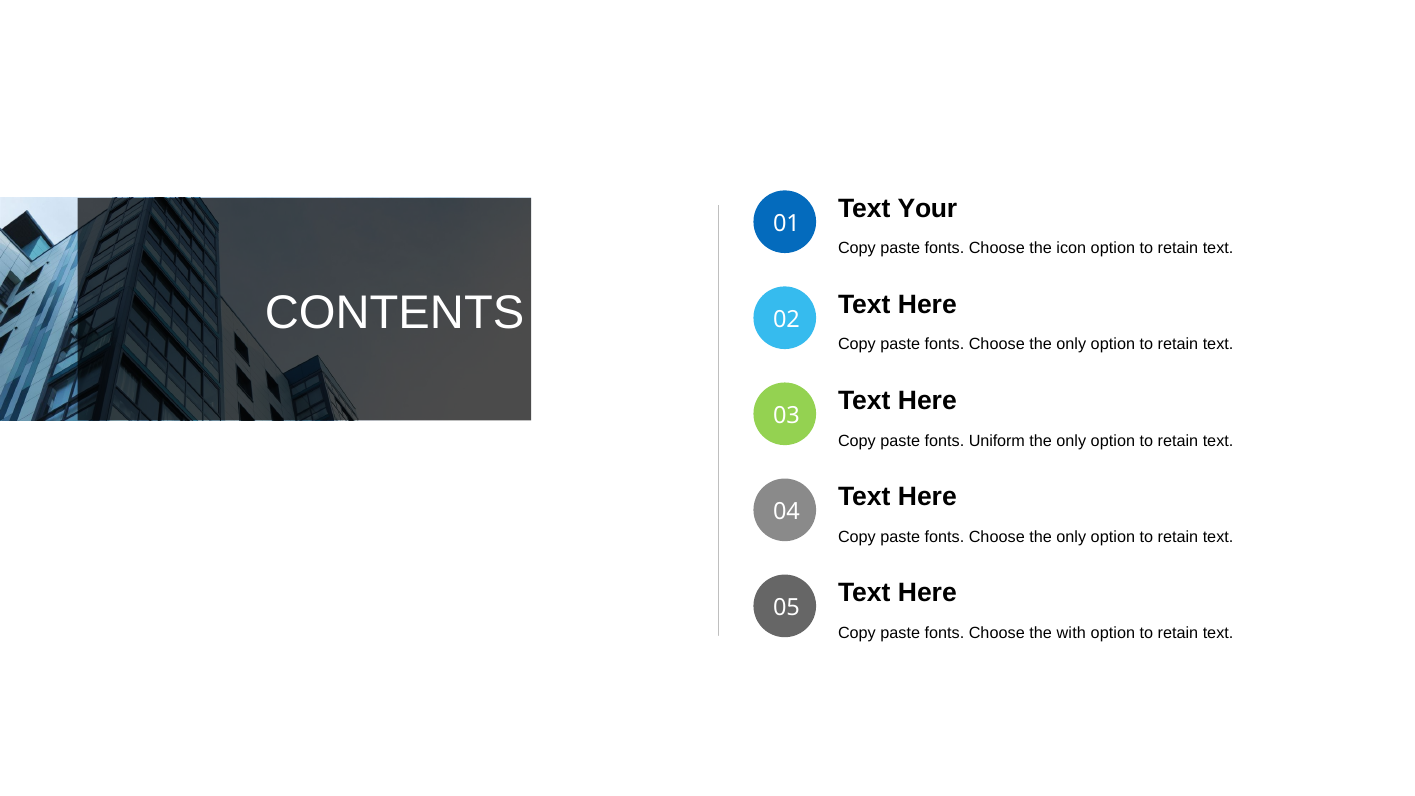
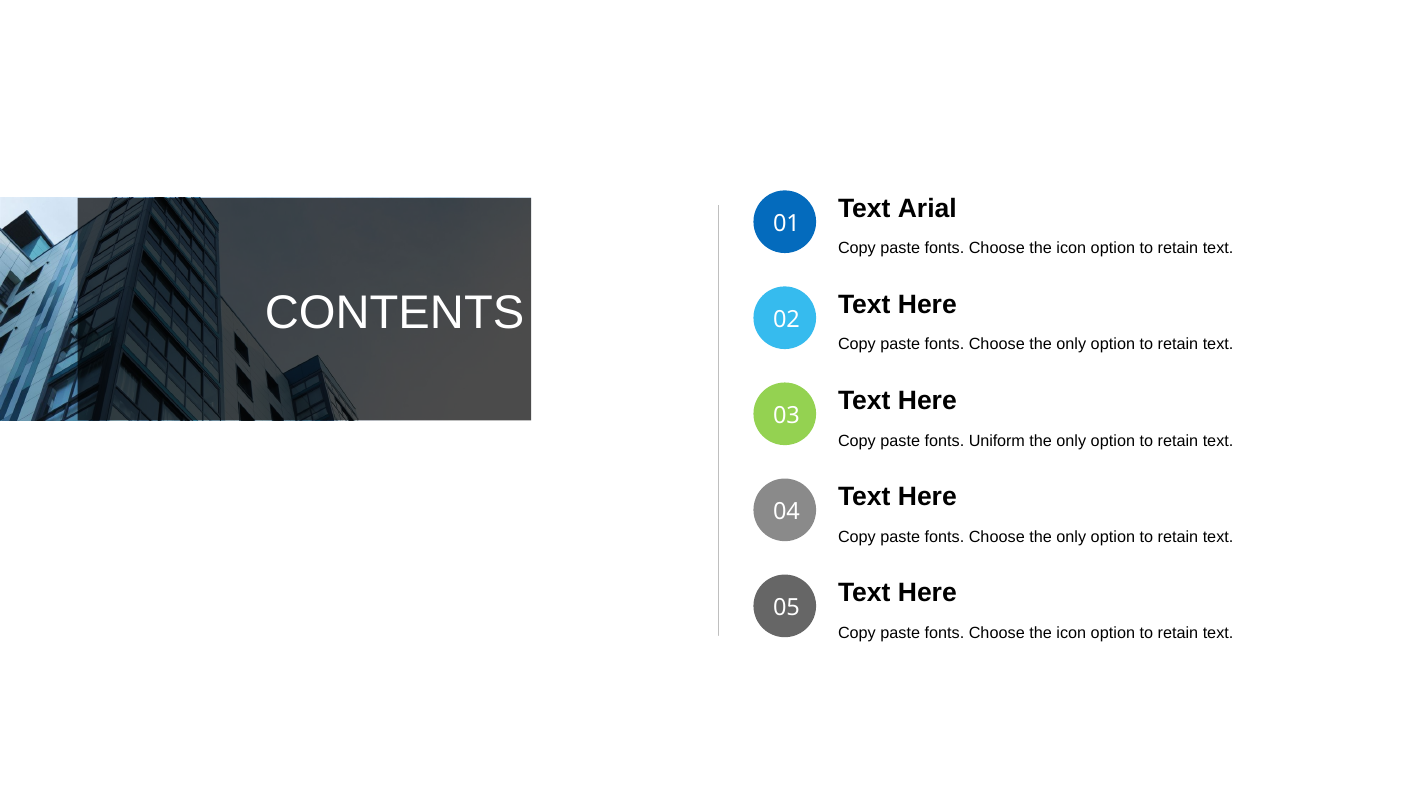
Your: Your -> Arial
with at (1071, 633): with -> icon
